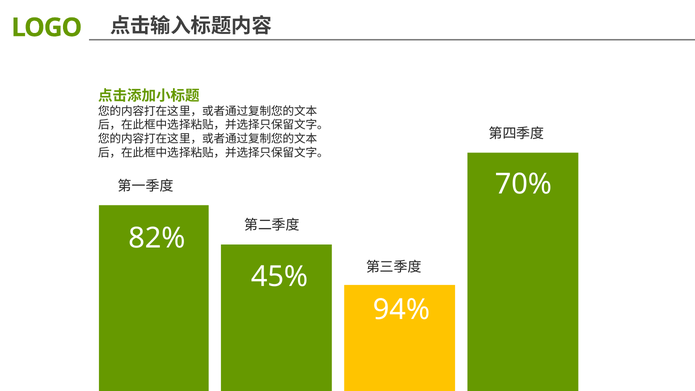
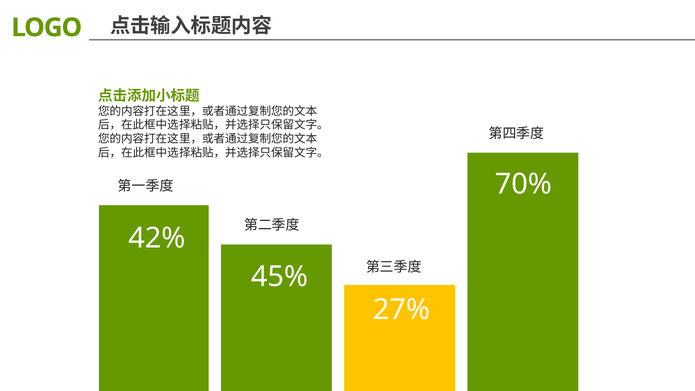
82%: 82% -> 42%
94%: 94% -> 27%
